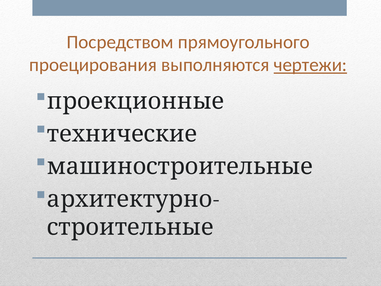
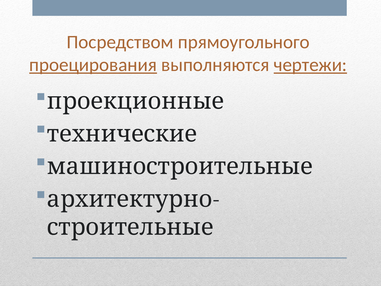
проецирования underline: none -> present
